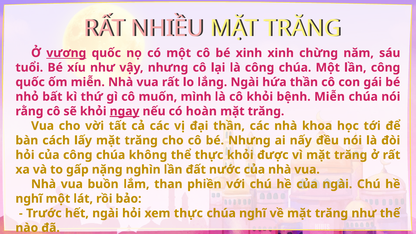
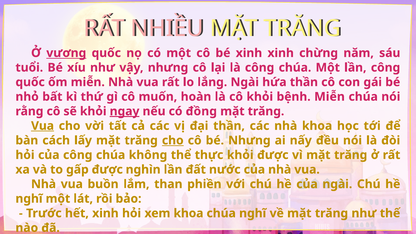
mình: mình -> hoàn
hoàn: hoàn -> đồng
Vua at (43, 126) underline: none -> present
cho at (173, 140) underline: none -> present
gấp nặng: nặng -> được
ngài at (105, 213): ngài -> xinh
xem thực: thực -> khoa
